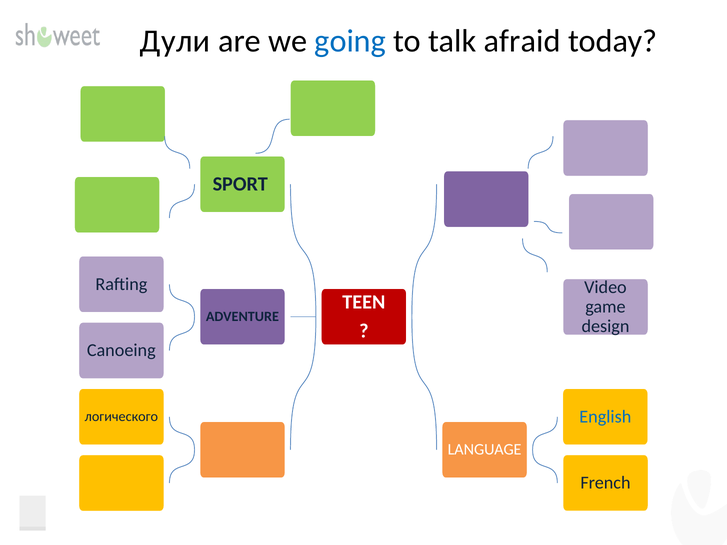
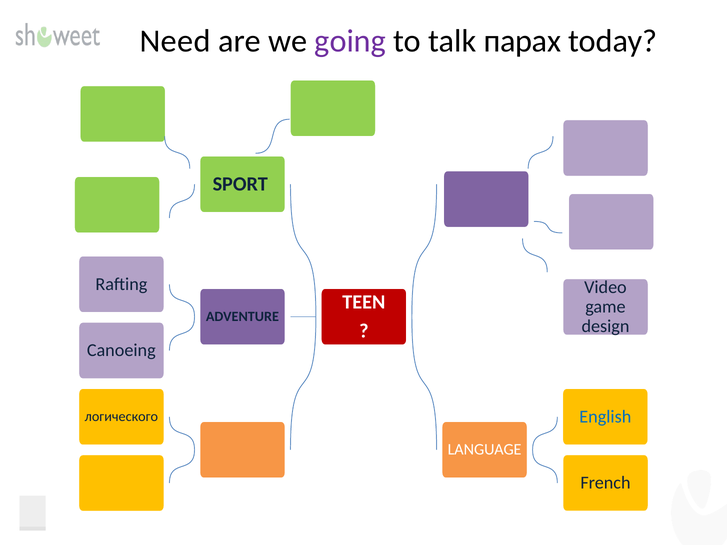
Дули: Дули -> Need
going colour: blue -> purple
afraid: afraid -> парах
